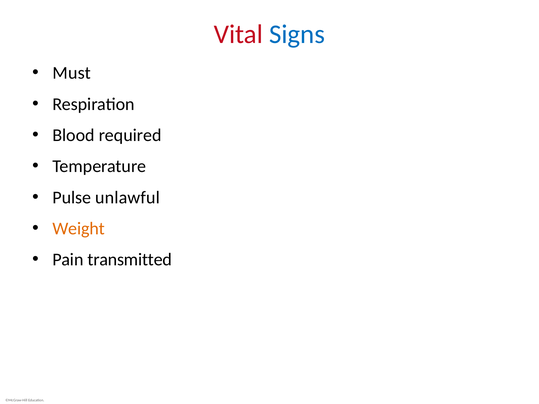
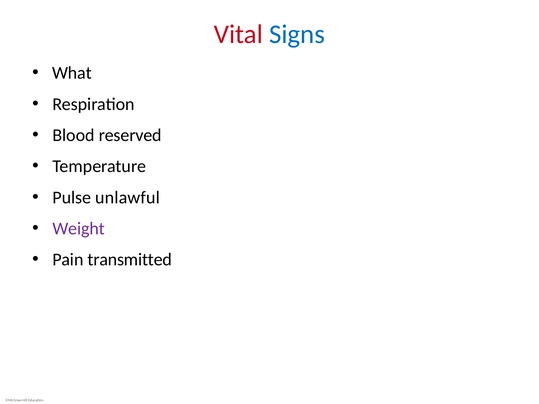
Must: Must -> What
required: required -> reserved
Weight colour: orange -> purple
